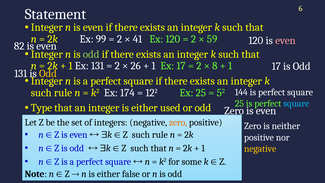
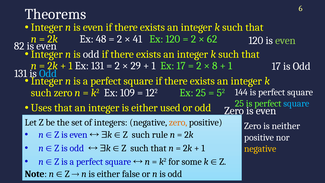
Statement: Statement -> Theorems
99: 99 -> 48
59: 59 -> 62
even at (285, 40) colour: pink -> light green
odd at (91, 54) colour: light green -> white
26: 26 -> 29
Odd at (48, 73) colour: yellow -> light blue
rule at (63, 93): rule -> zero
174: 174 -> 109
Type: Type -> Uses
